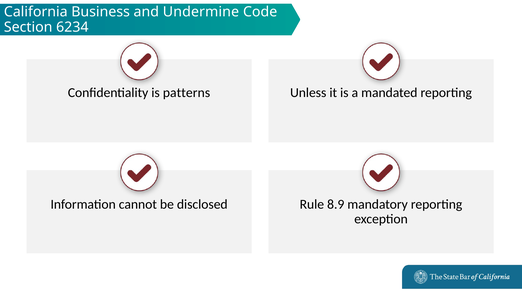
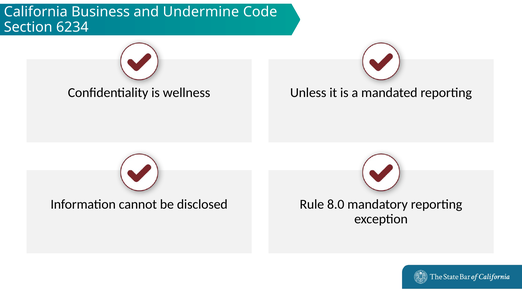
patterns: patterns -> wellness
8.9: 8.9 -> 8.0
